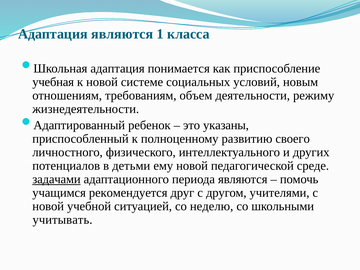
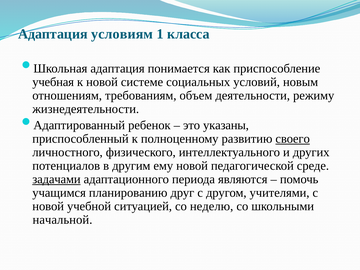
Адаптация являются: являются -> условиям
своего underline: none -> present
детьми: детьми -> другим
рекомендуется: рекомендуется -> планированию
учитывать: учитывать -> начальной
